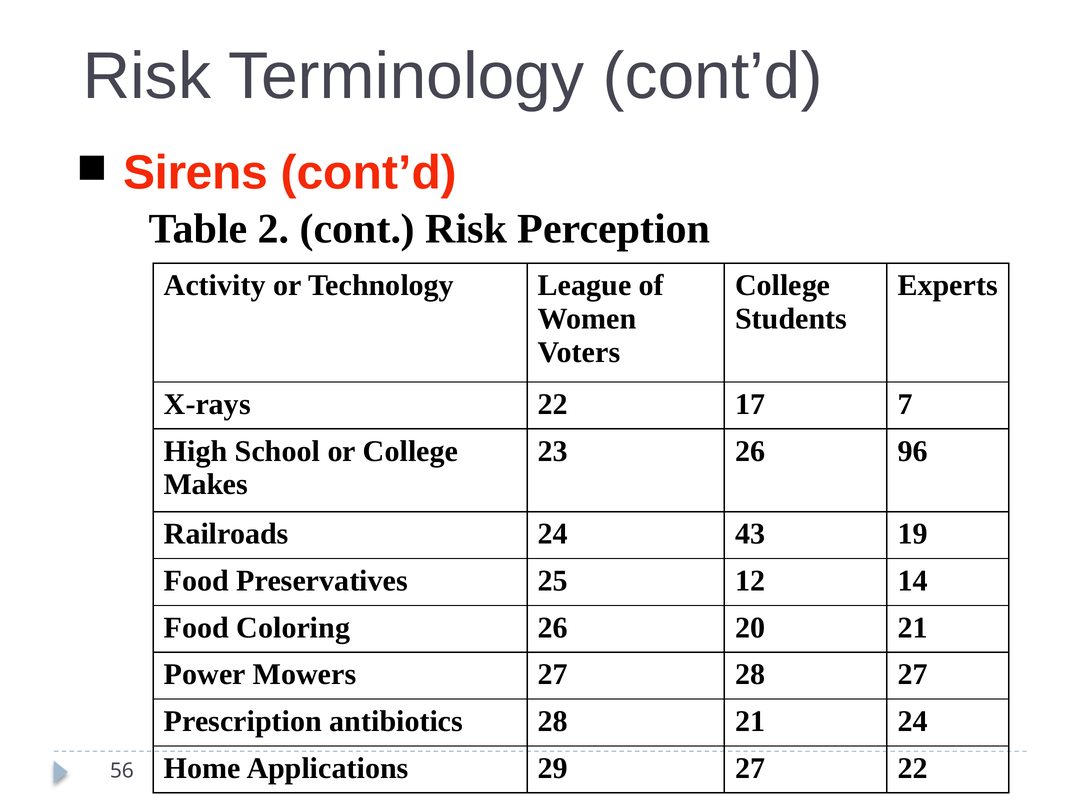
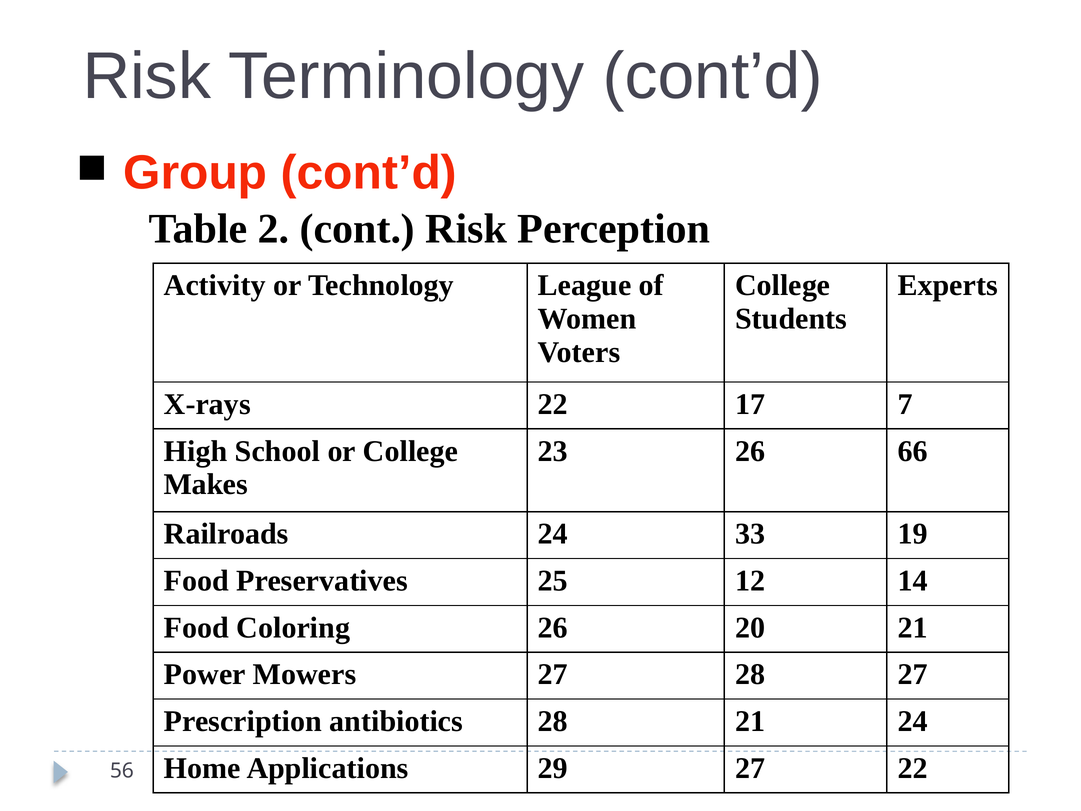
Sirens: Sirens -> Group
96: 96 -> 66
43: 43 -> 33
